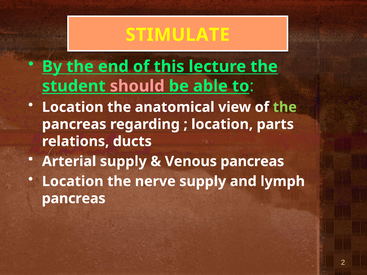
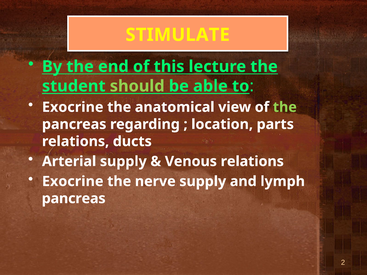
should colour: pink -> light green
Location at (73, 107): Location -> Exocrine
Venous pancreas: pancreas -> relations
Location at (73, 182): Location -> Exocrine
